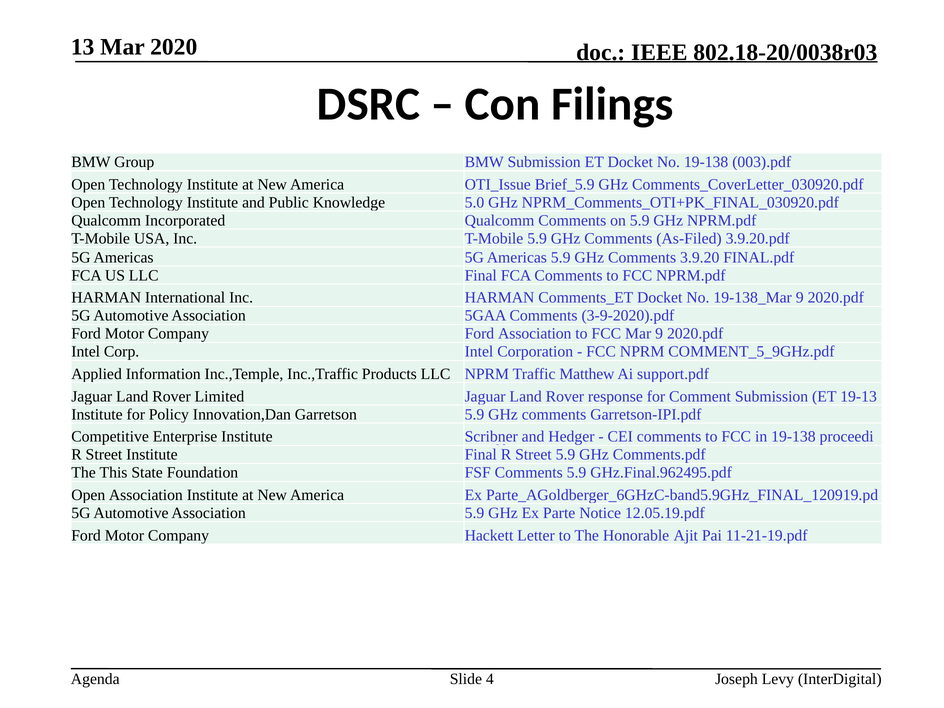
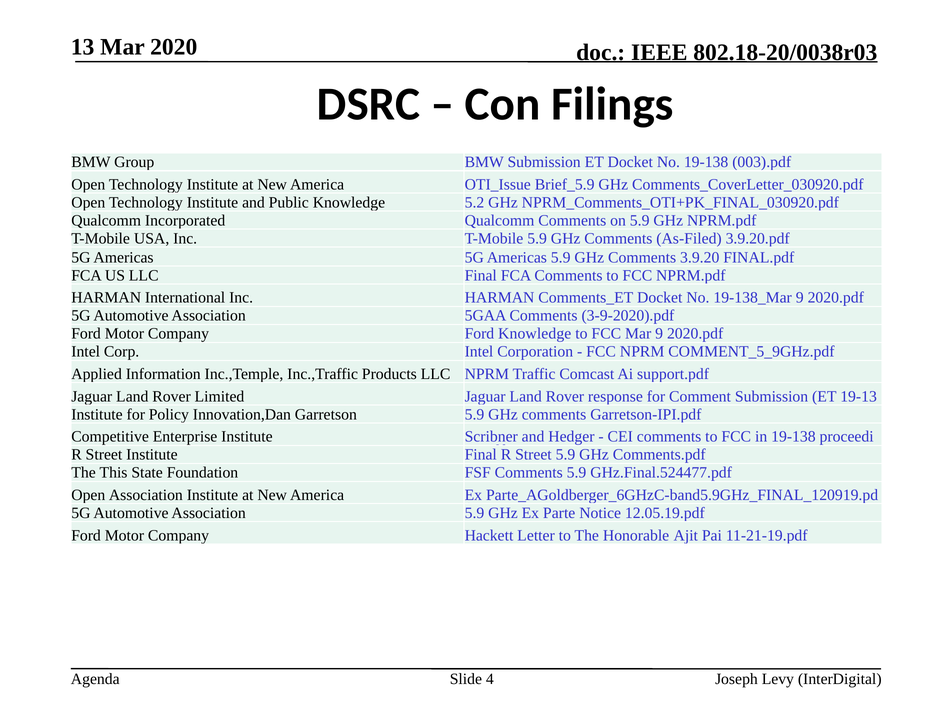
5.0: 5.0 -> 5.2
Ford Association: Association -> Knowledge
Matthew: Matthew -> Comcast
GHz.Final.962495.pdf: GHz.Final.962495.pdf -> GHz.Final.524477.pdf
